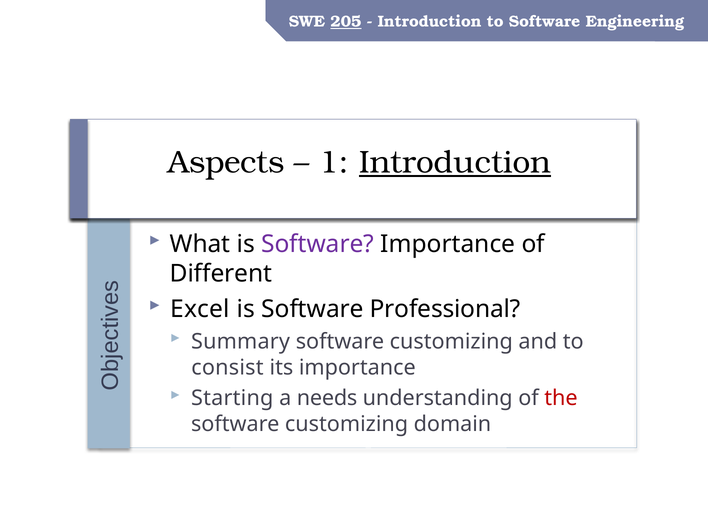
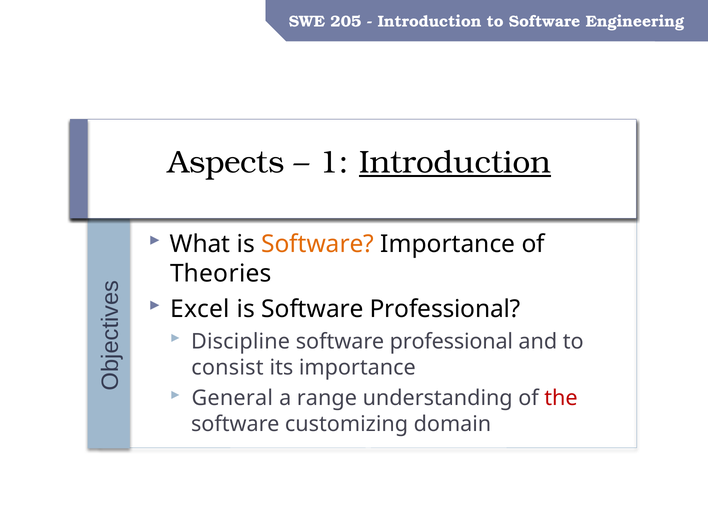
205 underline: present -> none
Software at (318, 244) colour: purple -> orange
Different: Different -> Theories
Summary: Summary -> Discipline
customizing at (451, 342): customizing -> professional
Starting: Starting -> General
needs: needs -> range
